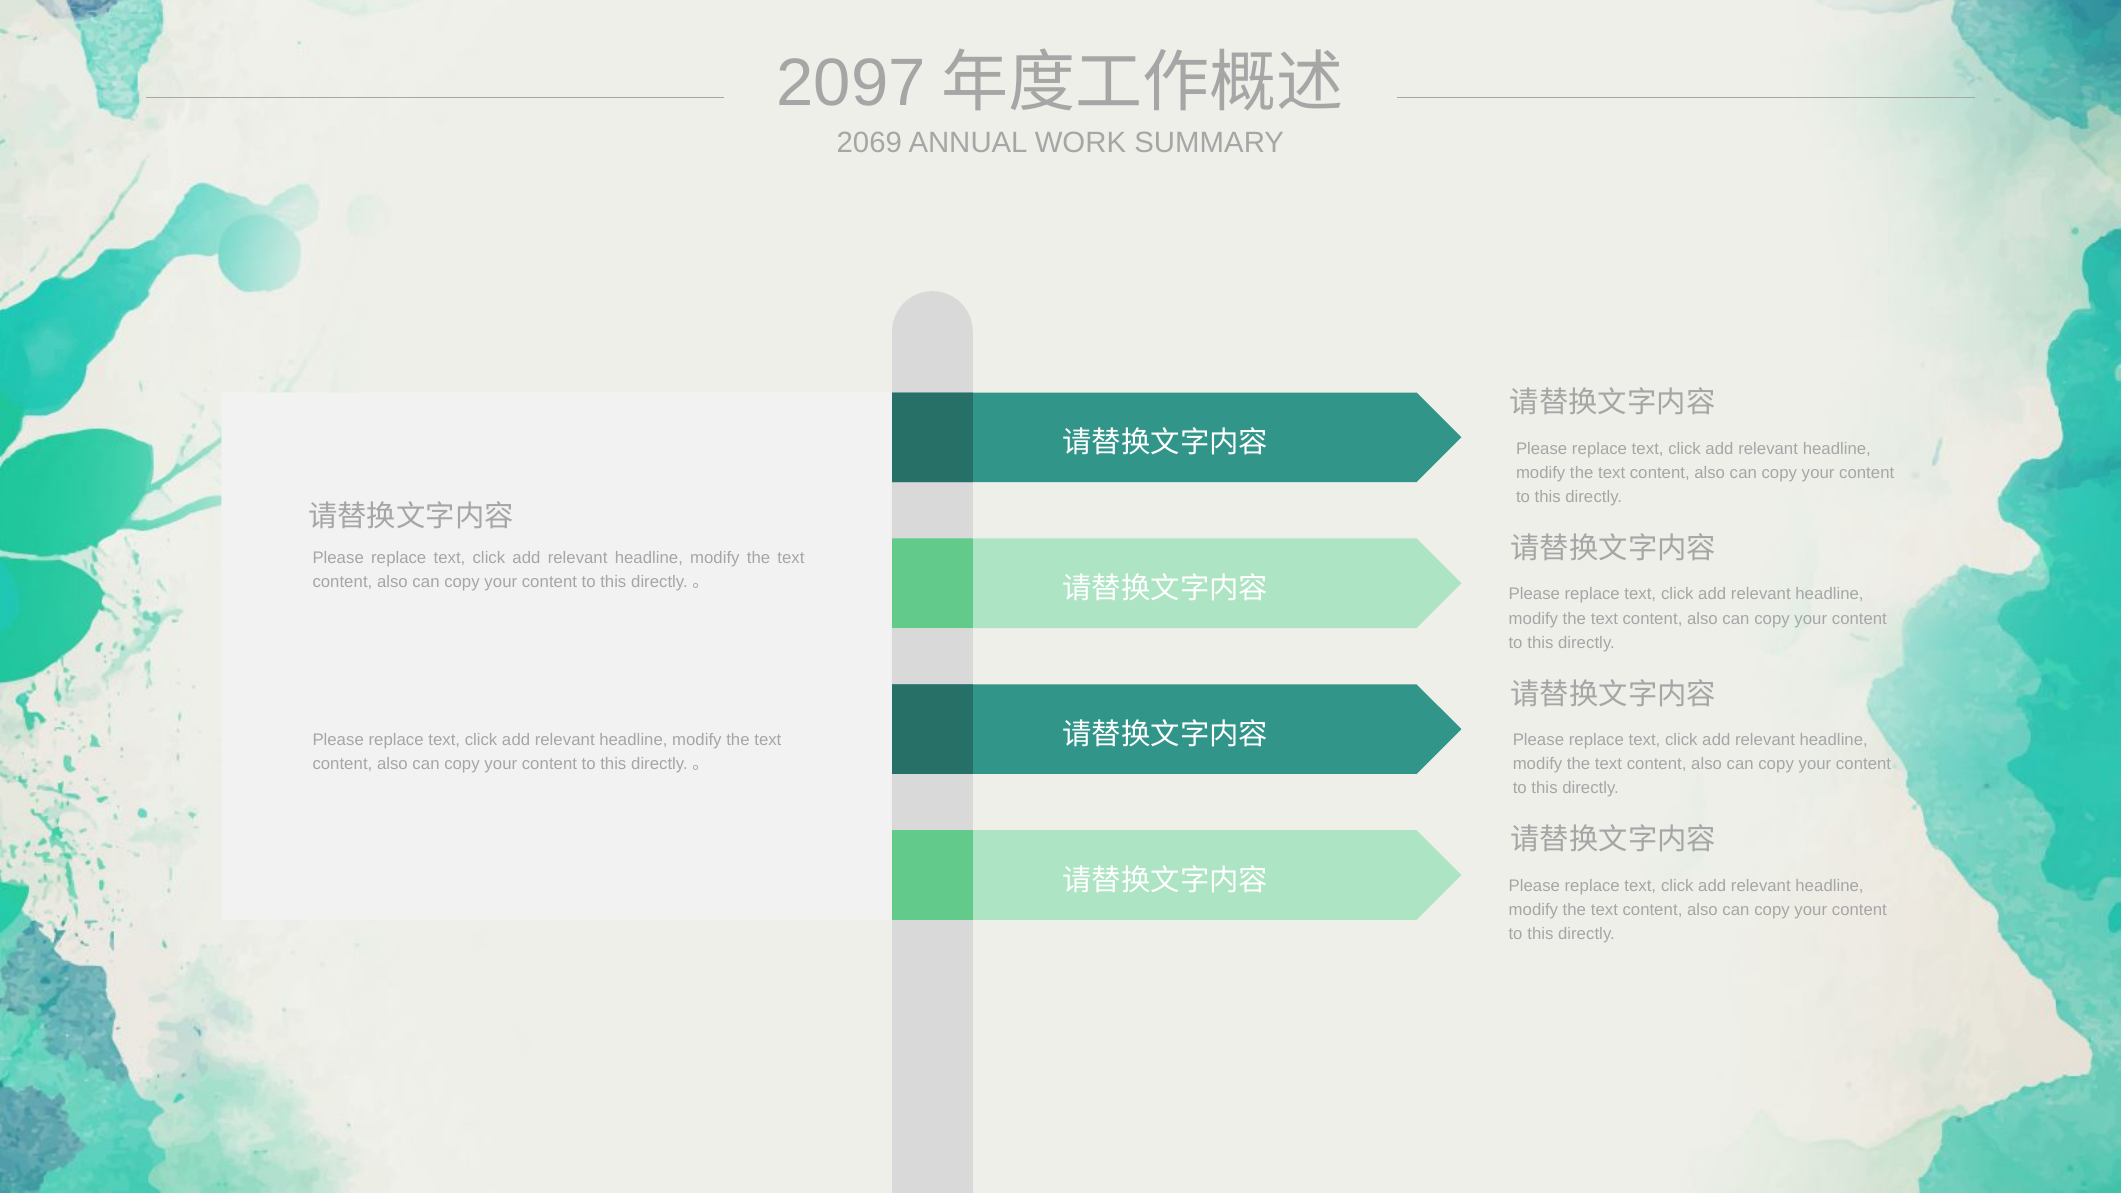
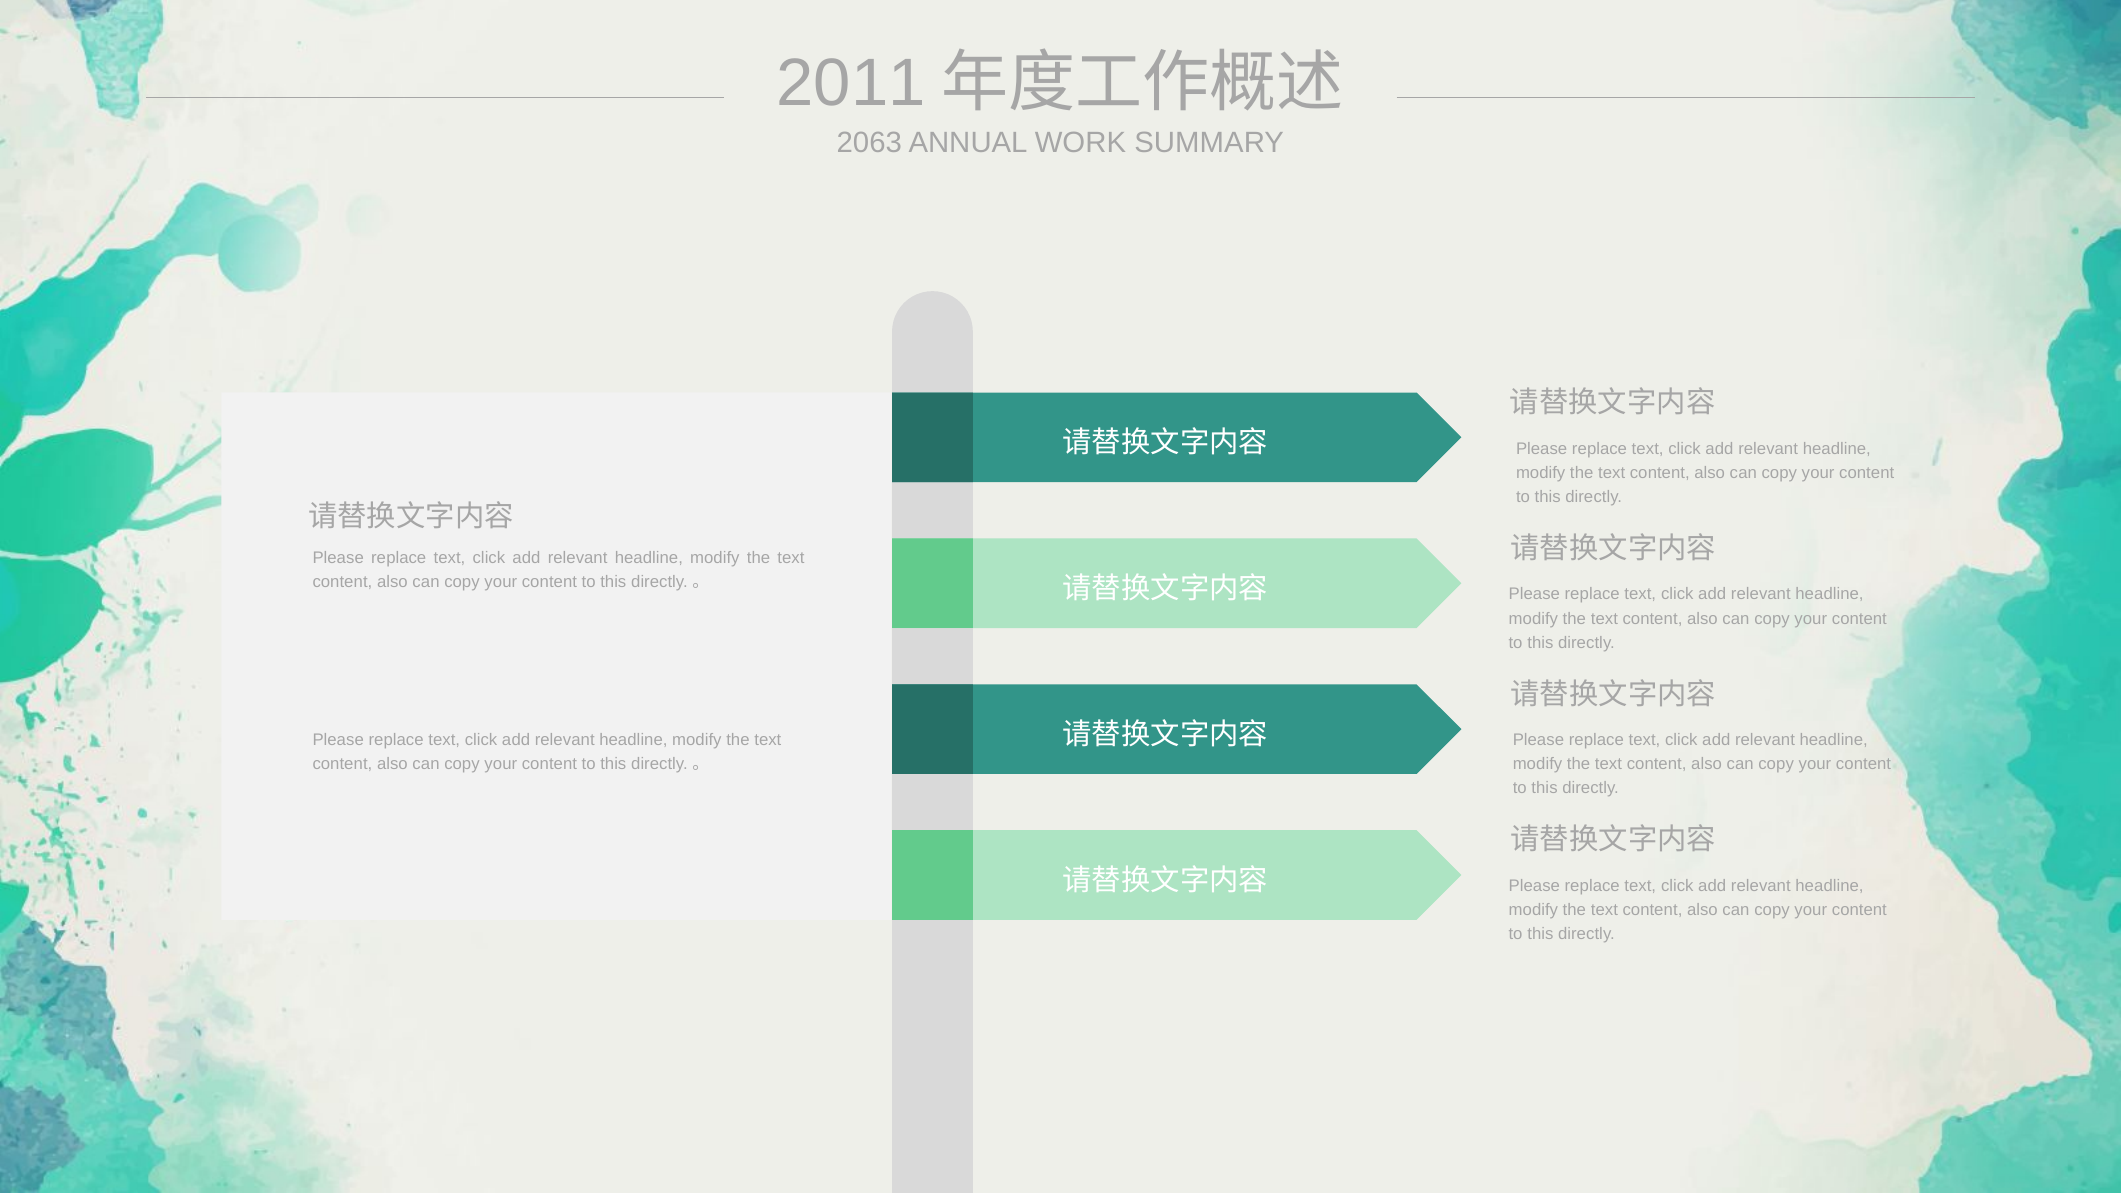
2097: 2097 -> 2011
2069: 2069 -> 2063
